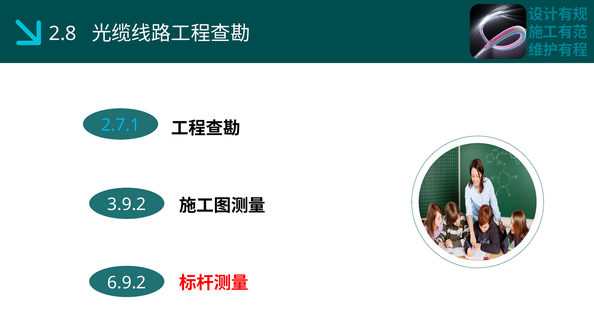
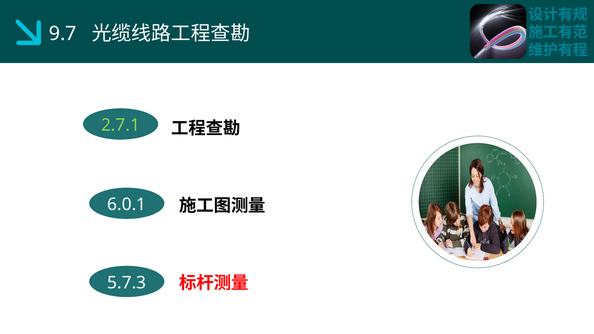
2.8: 2.8 -> 9.7
2.7.1 colour: light blue -> light green
3.9.2: 3.9.2 -> 6.0.1
6.9.2: 6.9.2 -> 5.7.3
